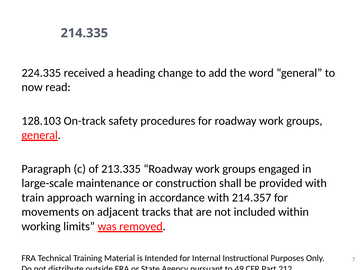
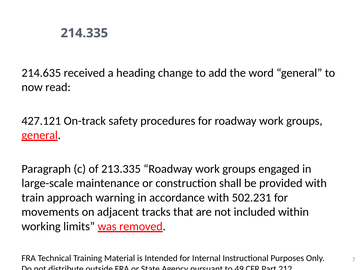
224.335: 224.335 -> 214.635
128.103: 128.103 -> 427.121
214.357: 214.357 -> 502.231
